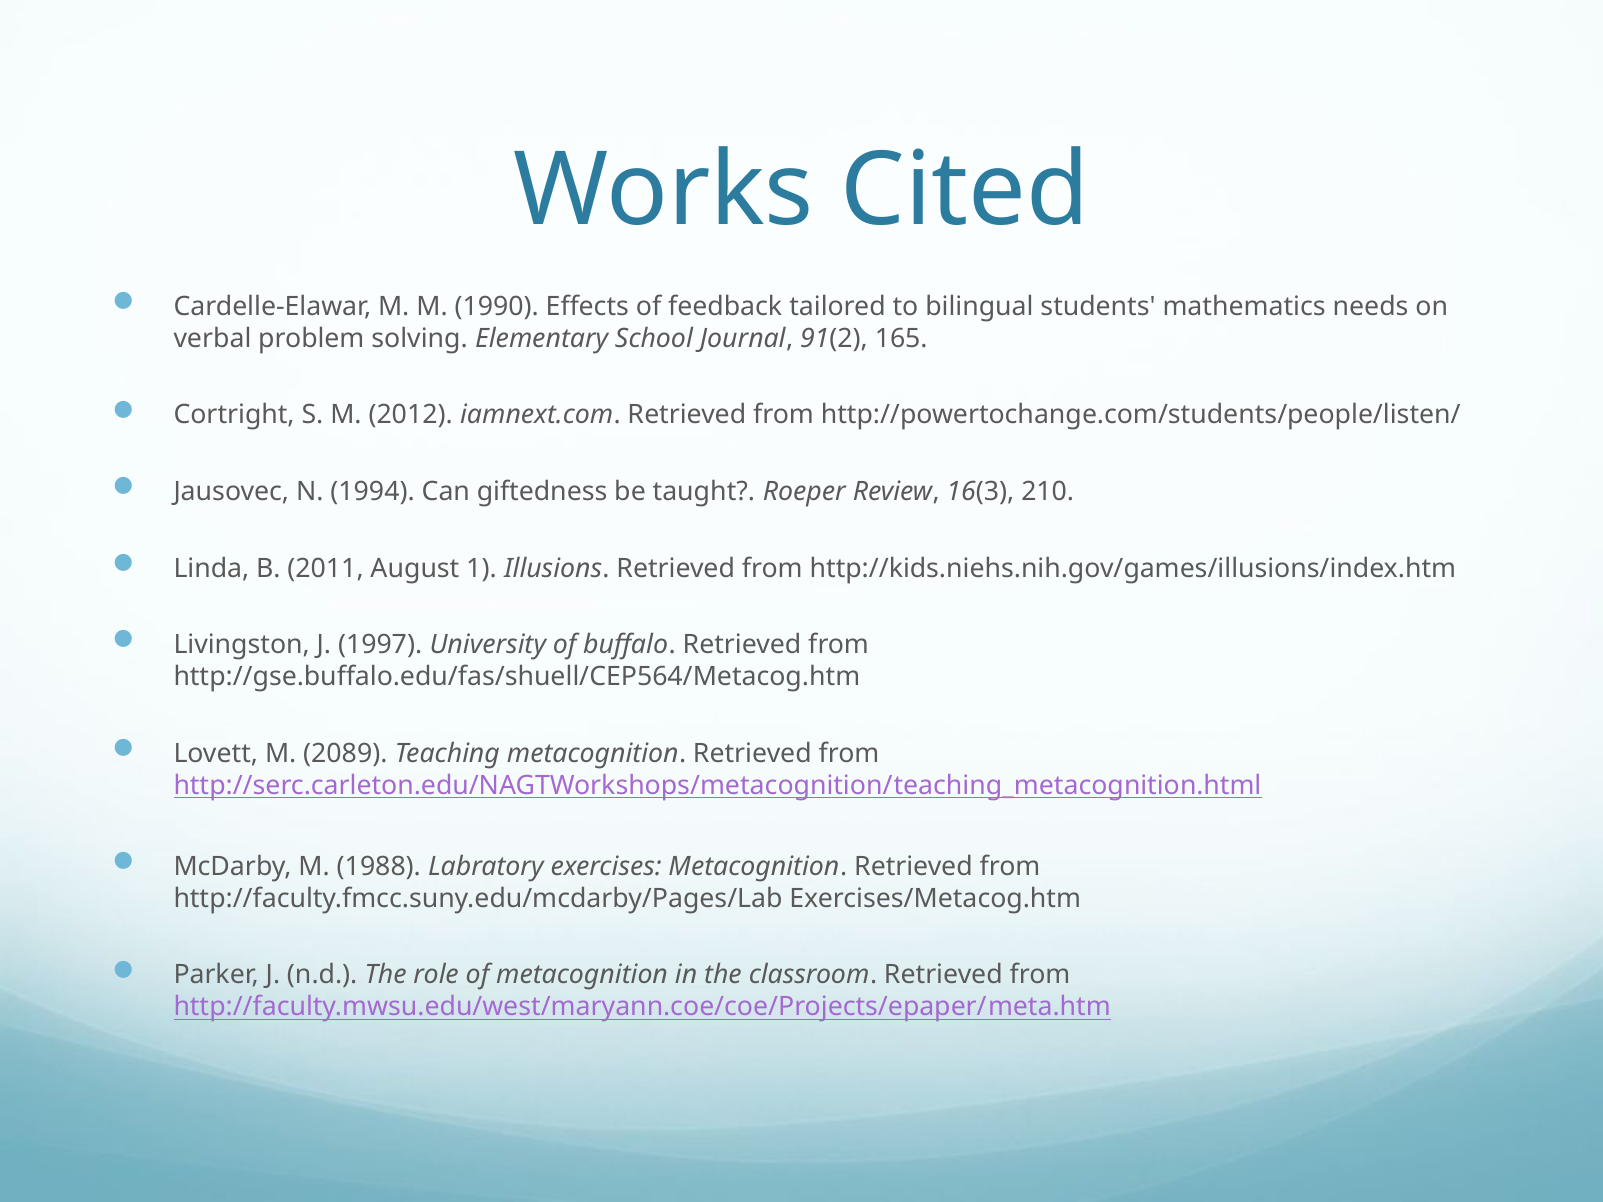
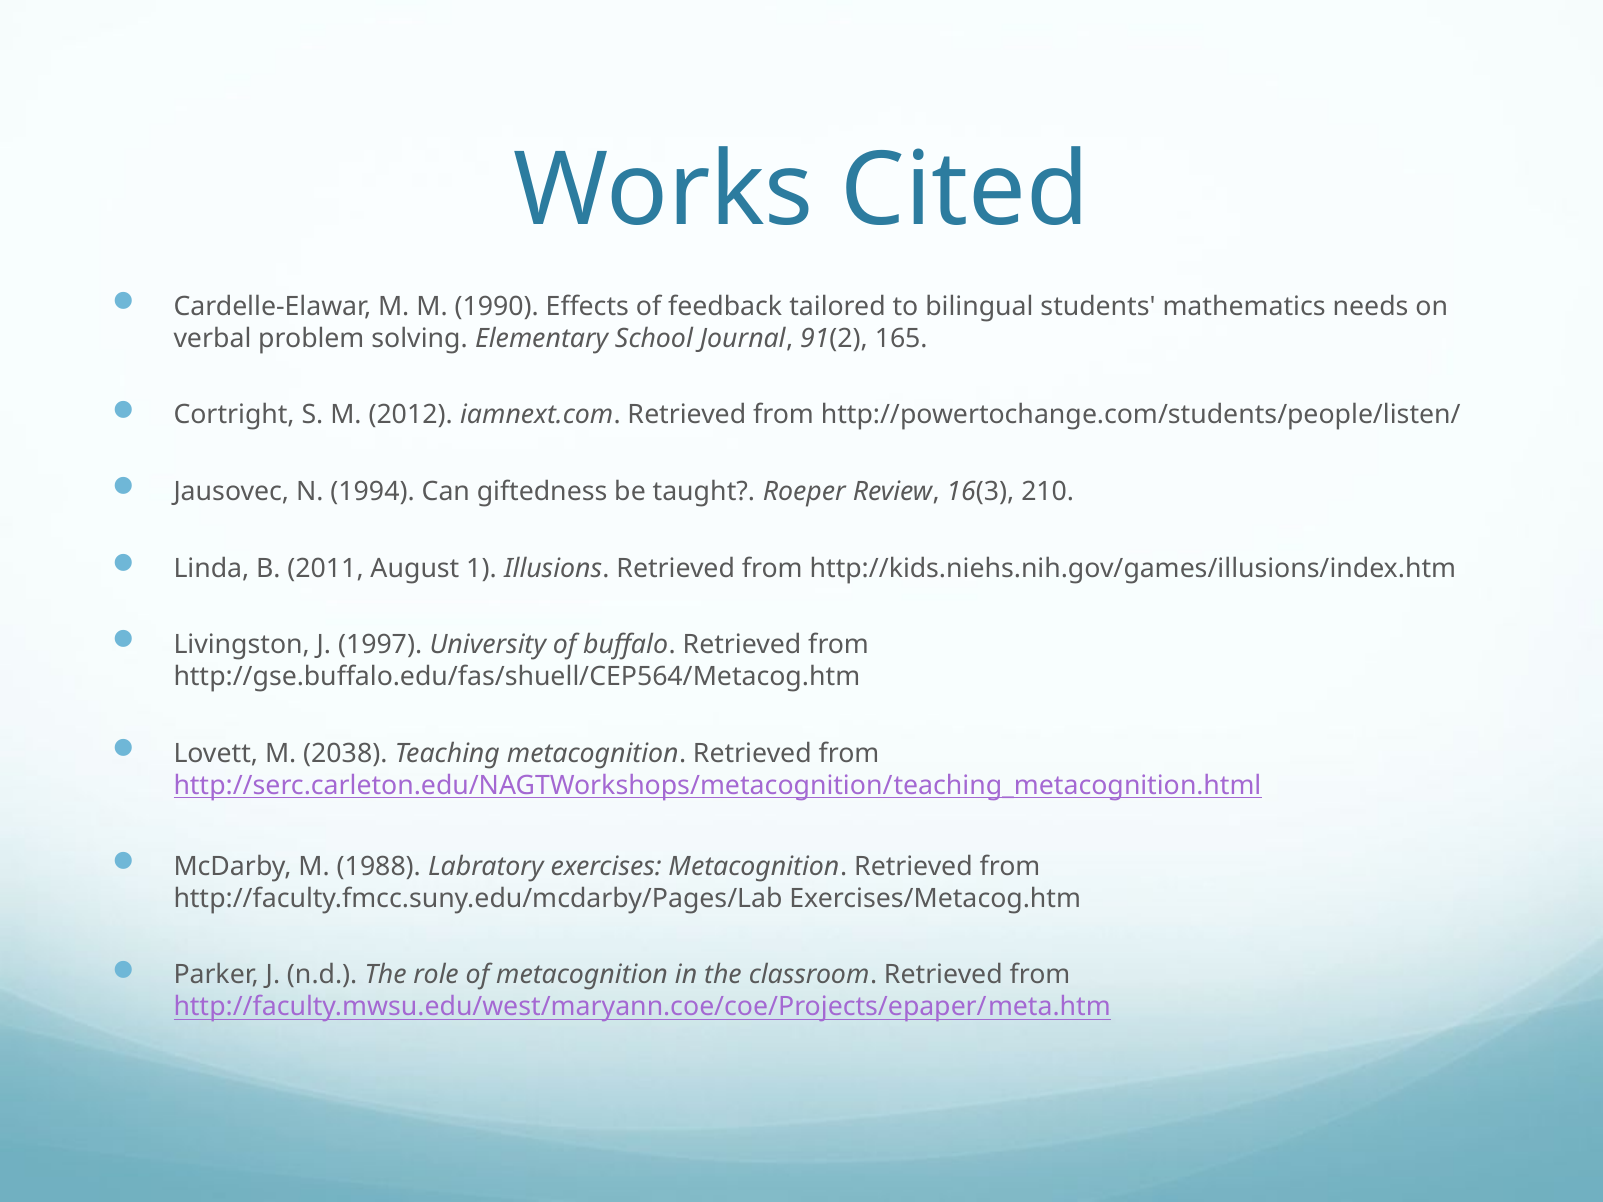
2089: 2089 -> 2038
